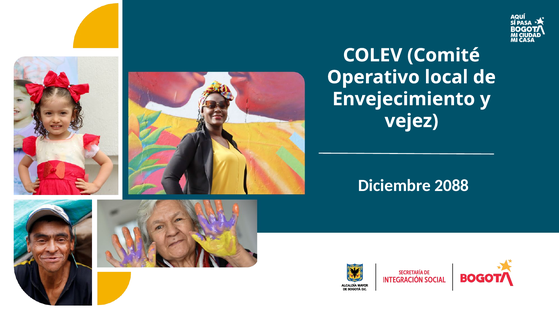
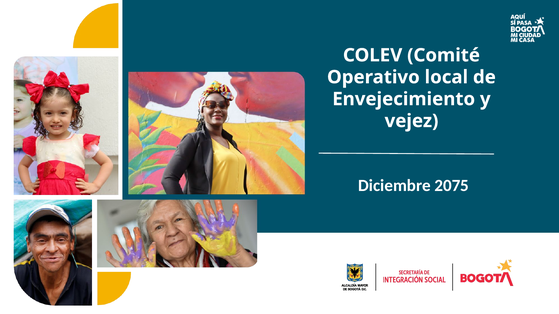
2088: 2088 -> 2075
